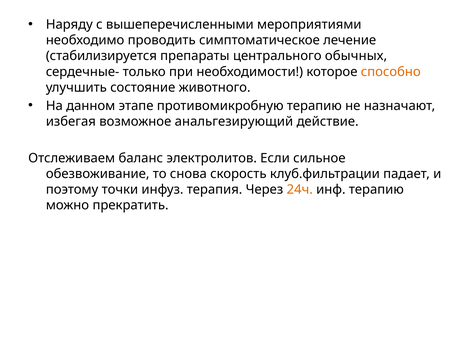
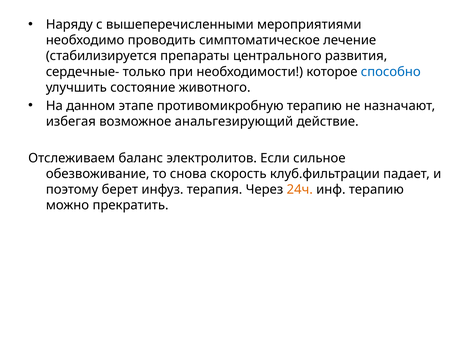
обычных: обычных -> развития
способно colour: orange -> blue
точки: точки -> берет
